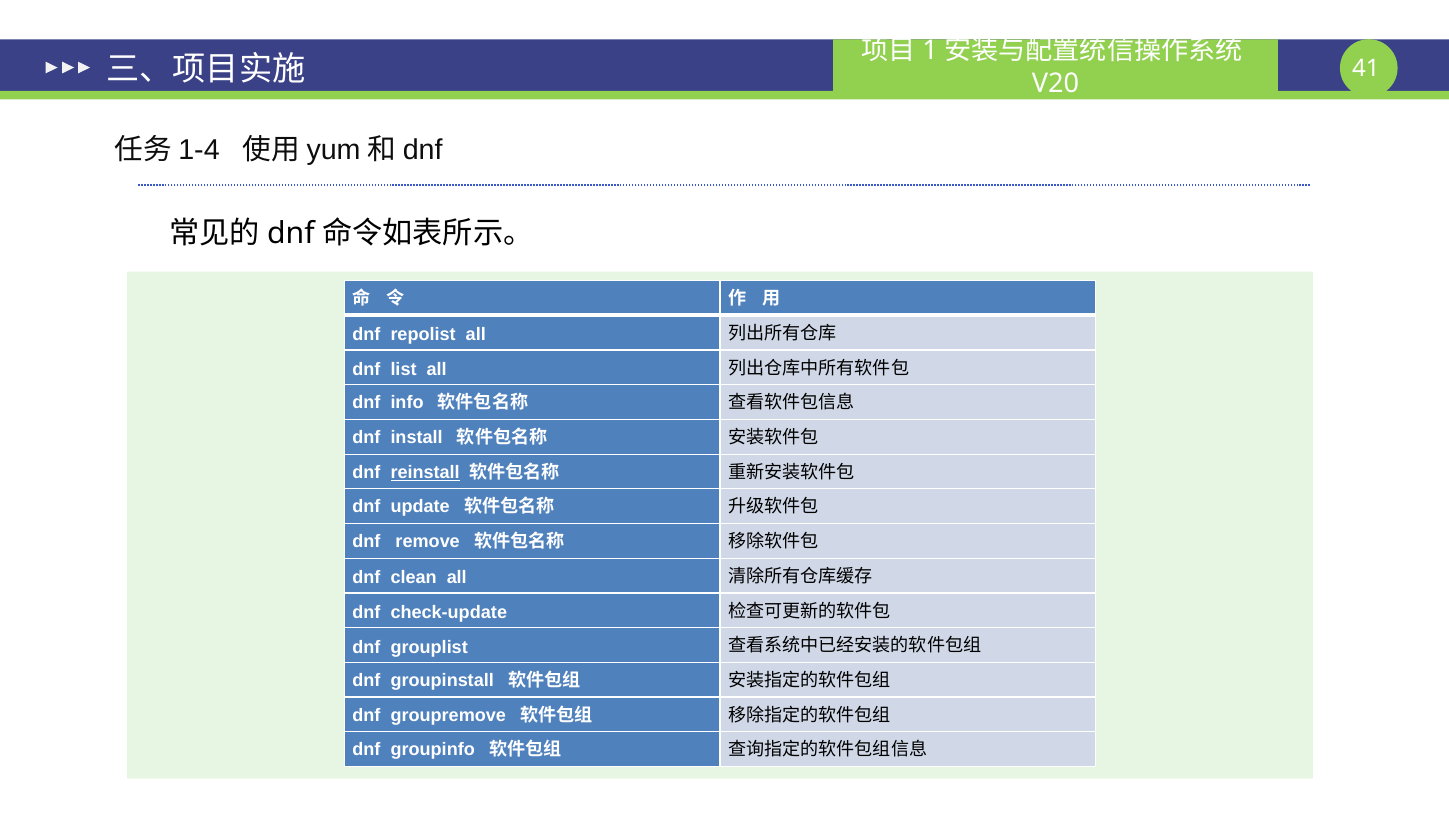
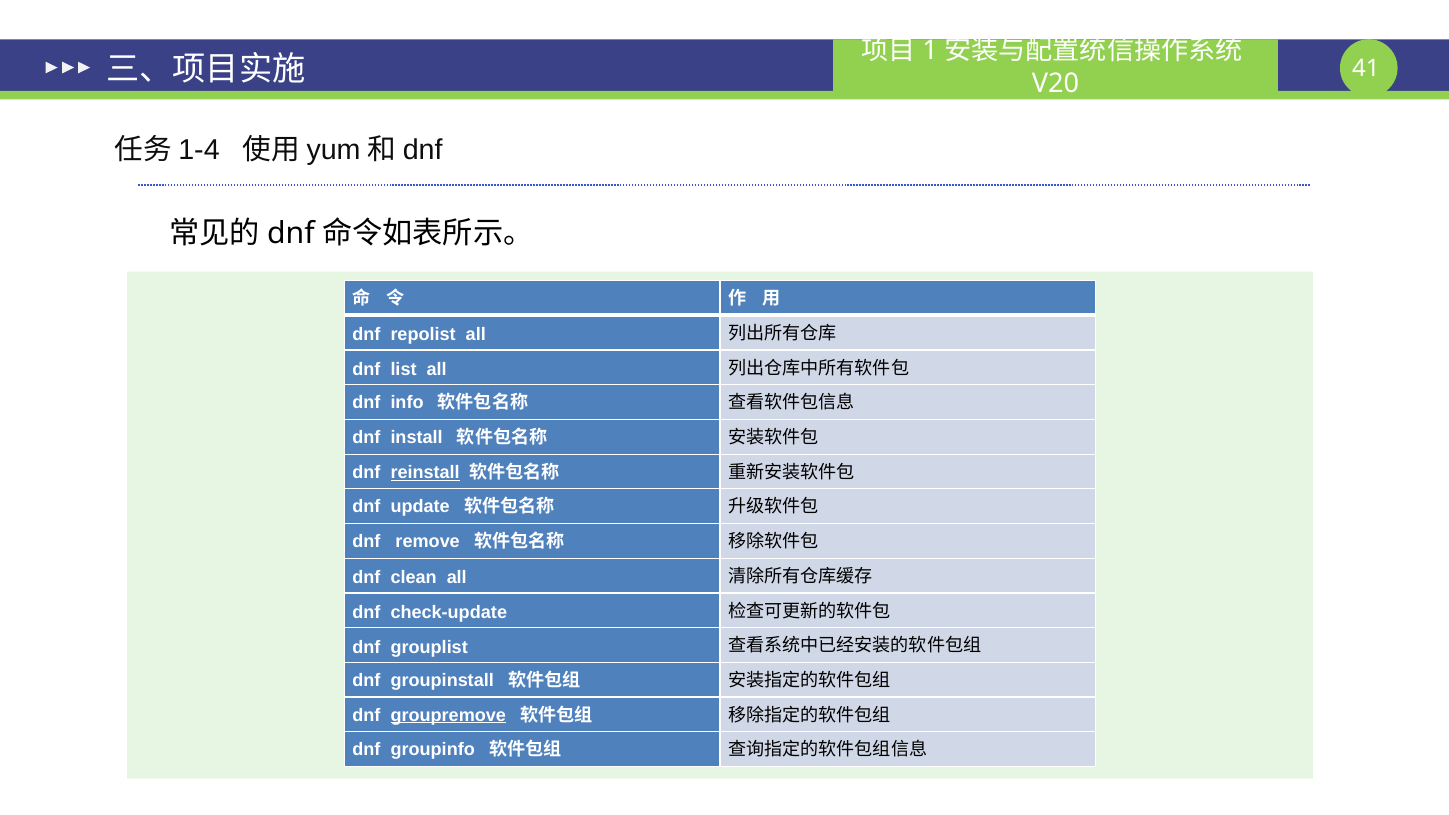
groupremove underline: none -> present
